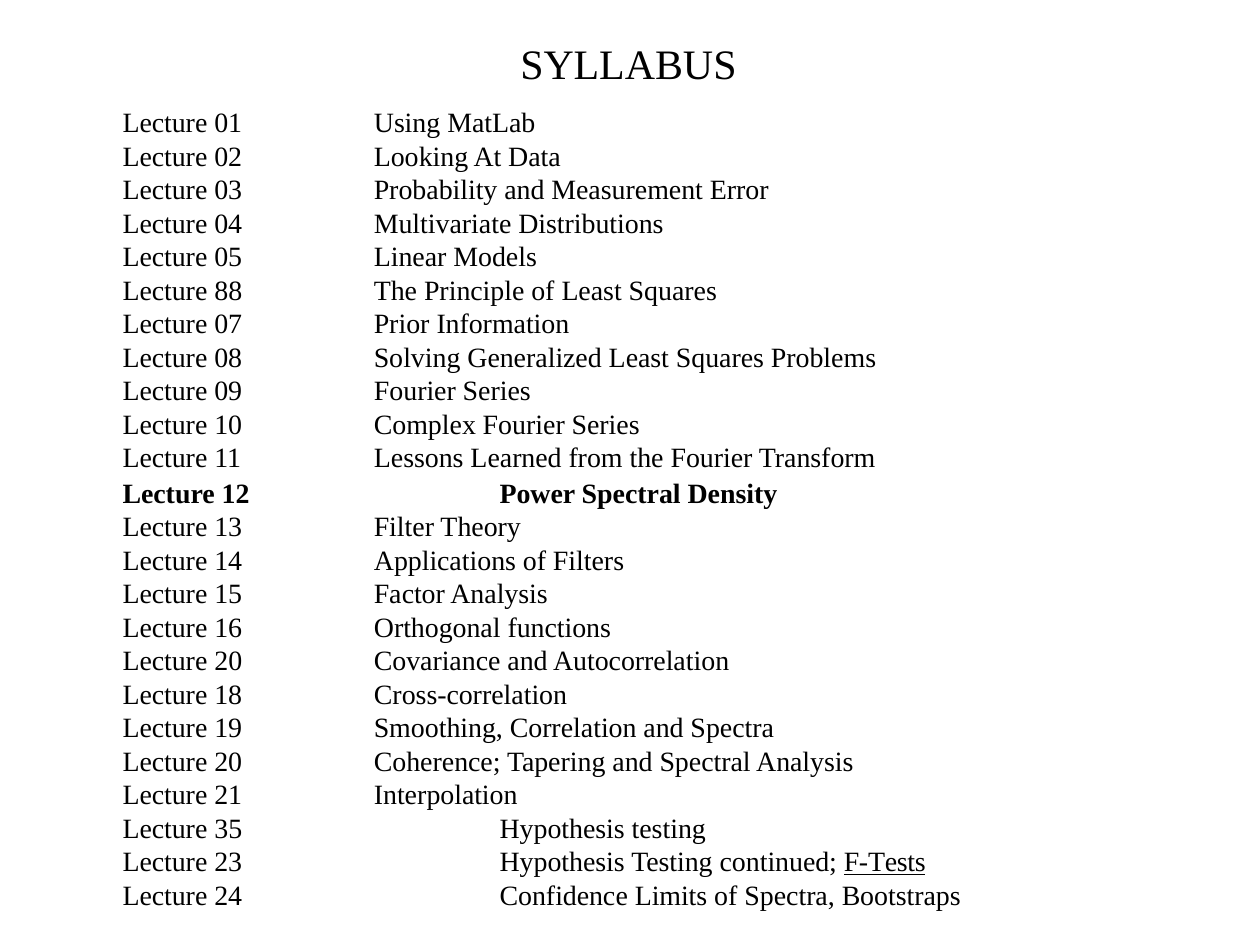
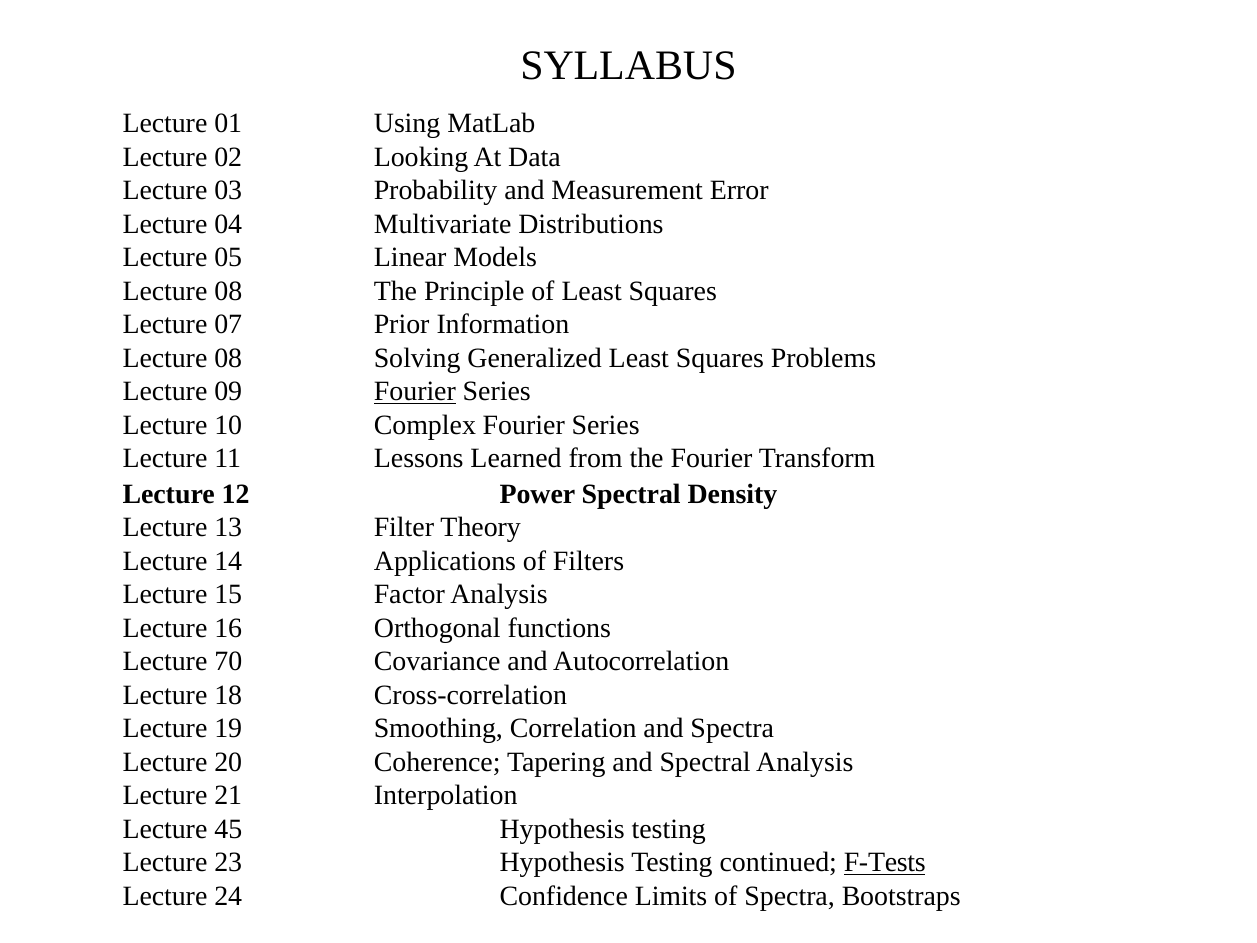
88 at (228, 291): 88 -> 08
Fourier at (415, 391) underline: none -> present
20 at (228, 661): 20 -> 70
35: 35 -> 45
